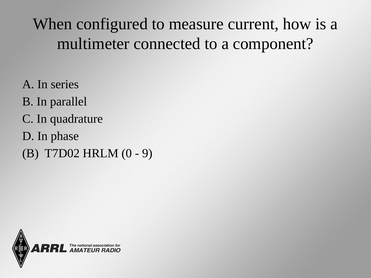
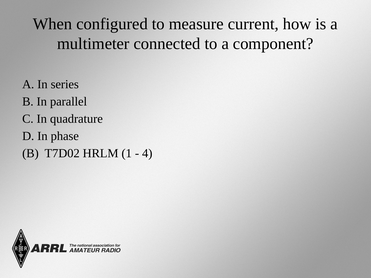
0: 0 -> 1
9: 9 -> 4
